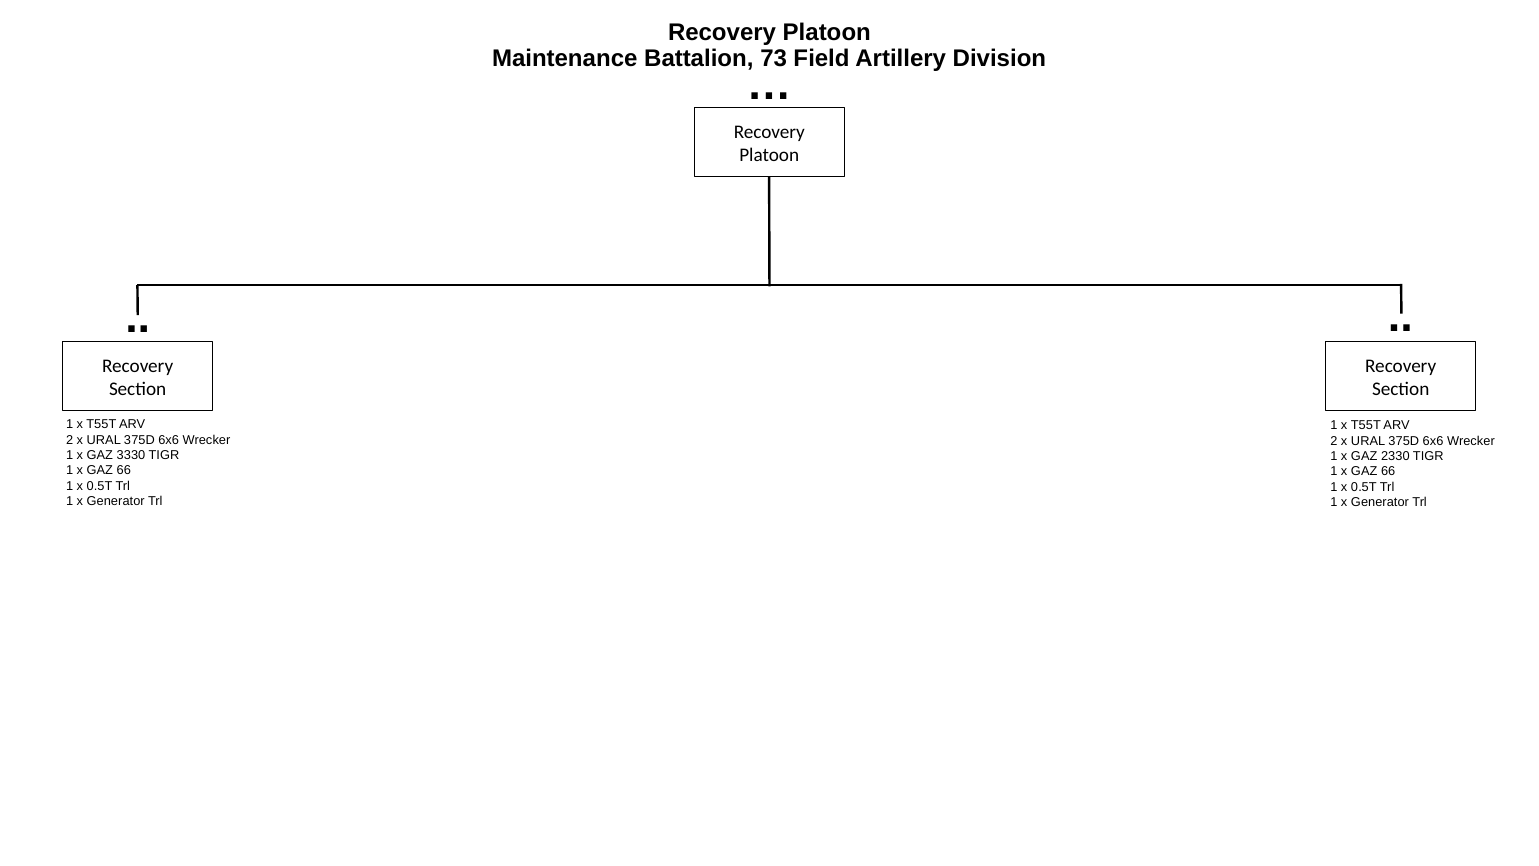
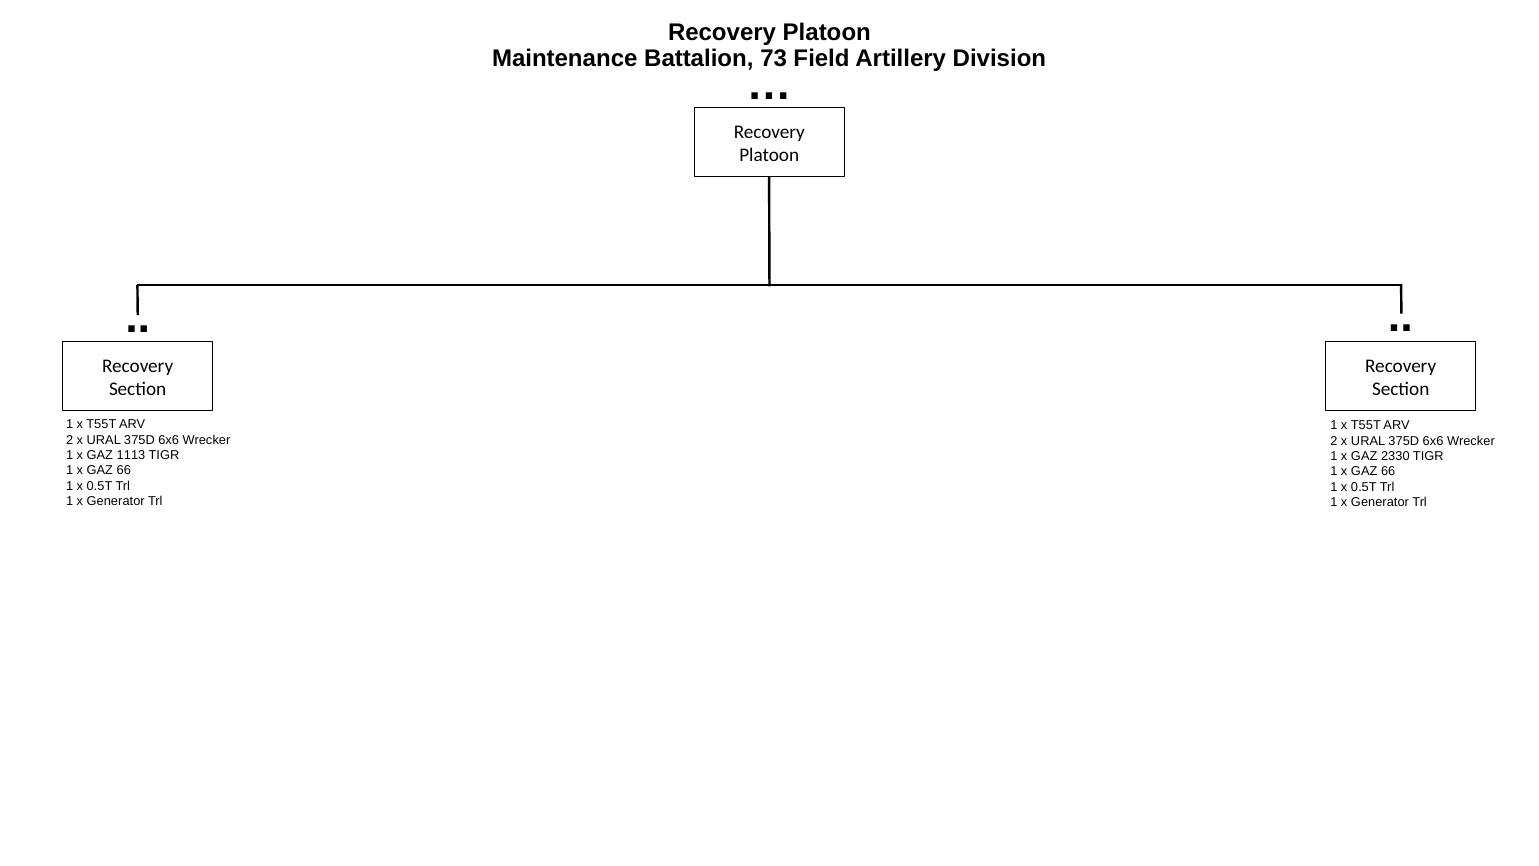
3330: 3330 -> 1113
